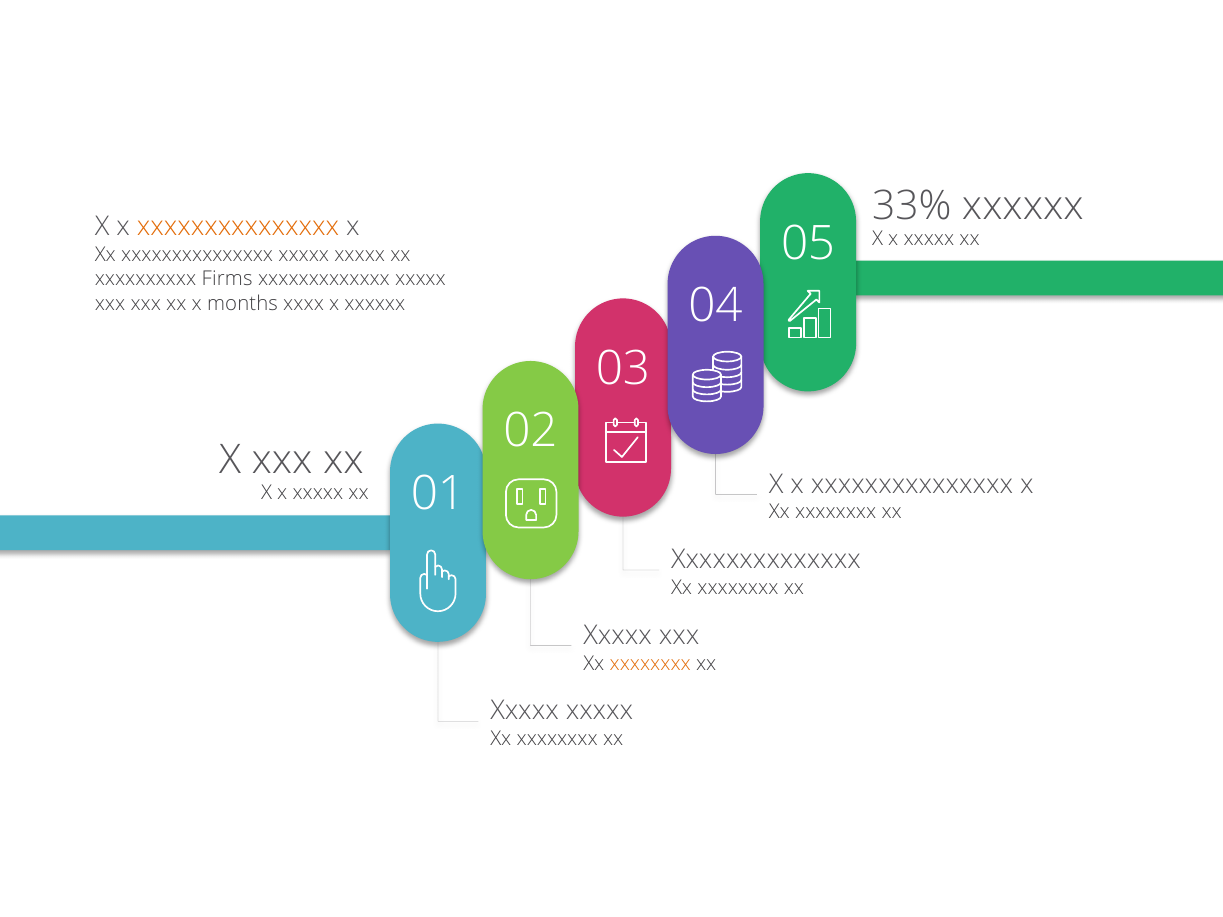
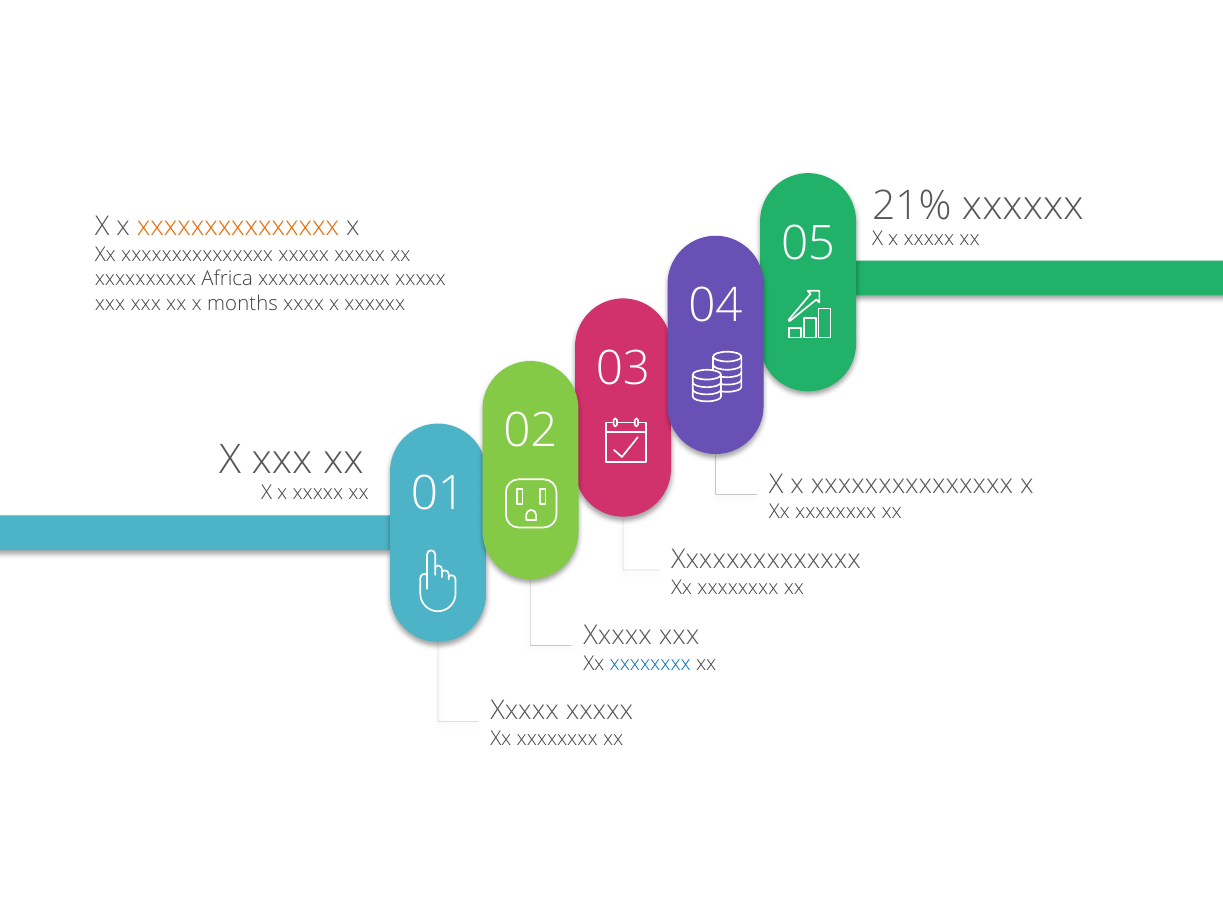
33%: 33% -> 21%
Firms: Firms -> Africa
xxxxxxxx at (650, 664) colour: orange -> blue
